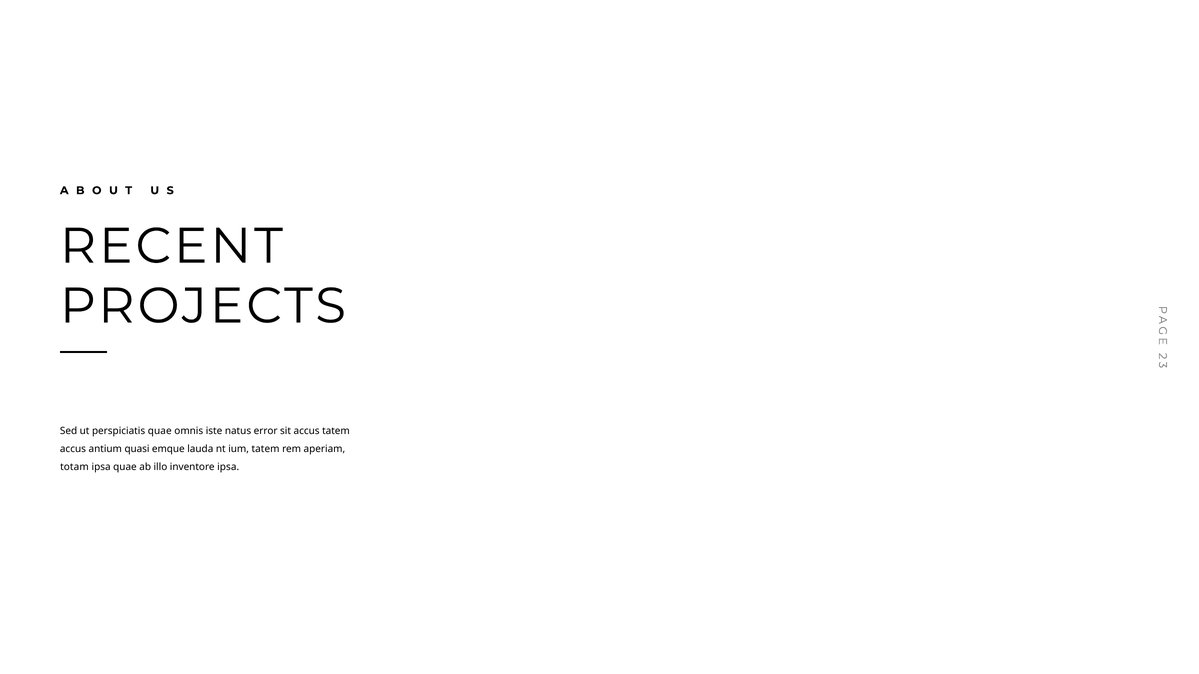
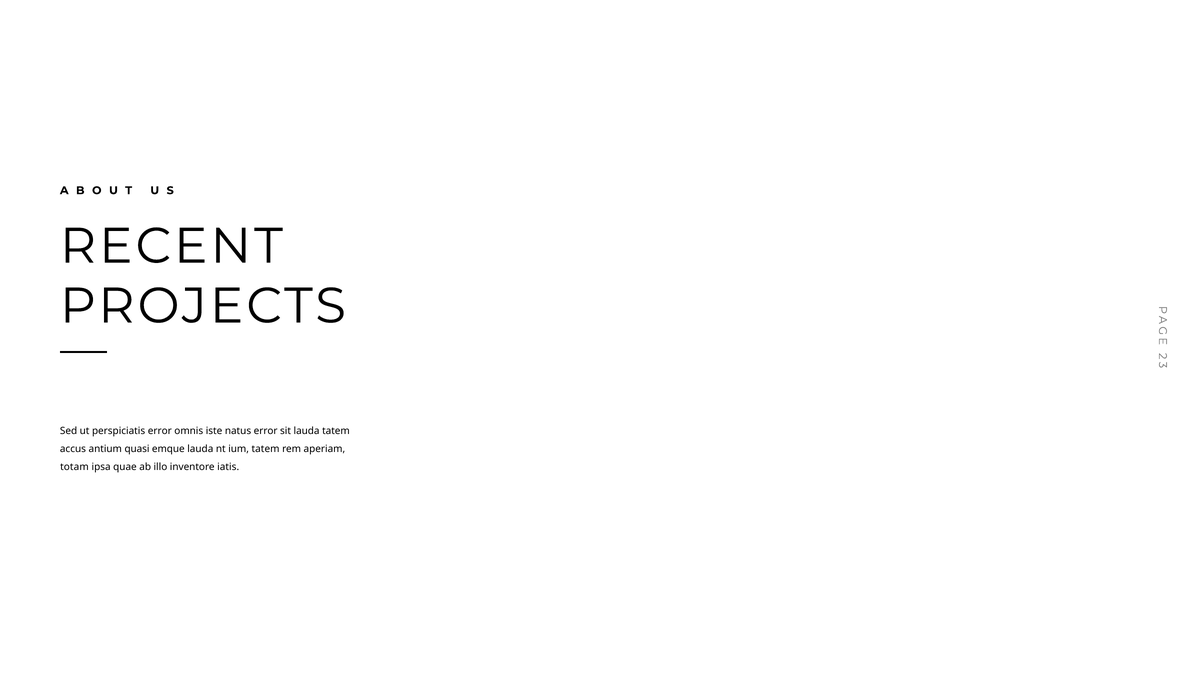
perspiciatis quae: quae -> error
sit accus: accus -> lauda
inventore ipsa: ipsa -> iatis
